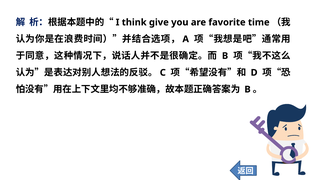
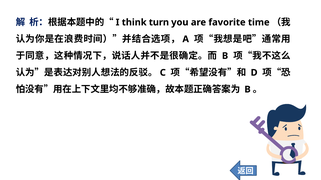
give: give -> turn
